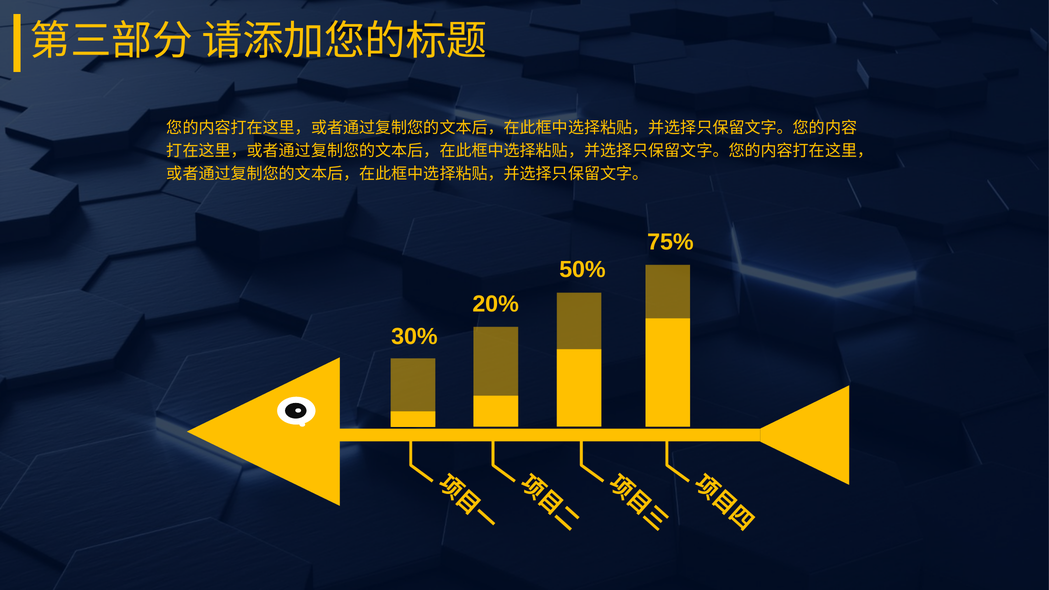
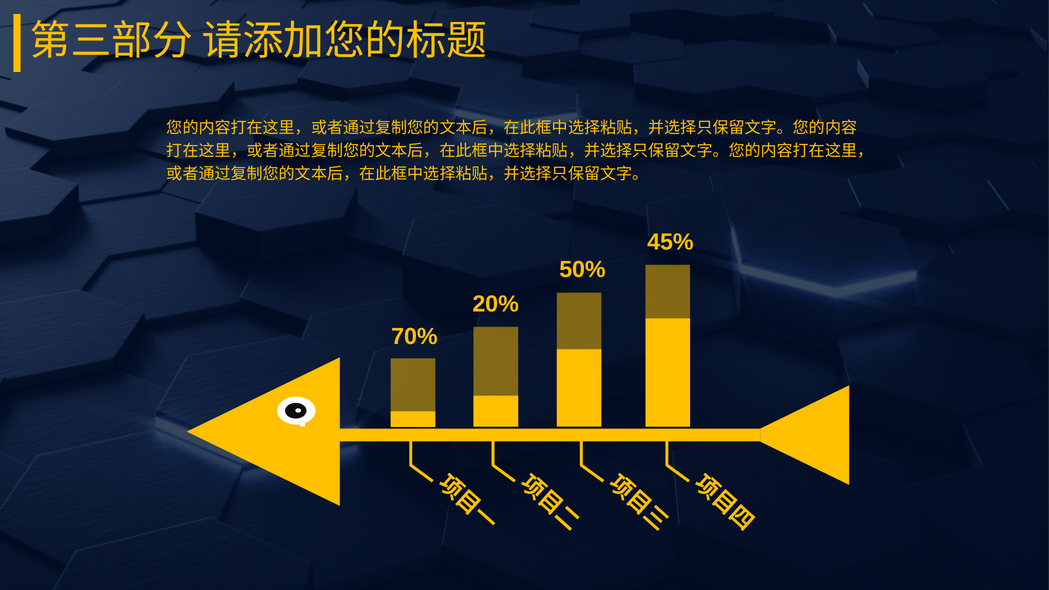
75%: 75% -> 45%
30%: 30% -> 70%
